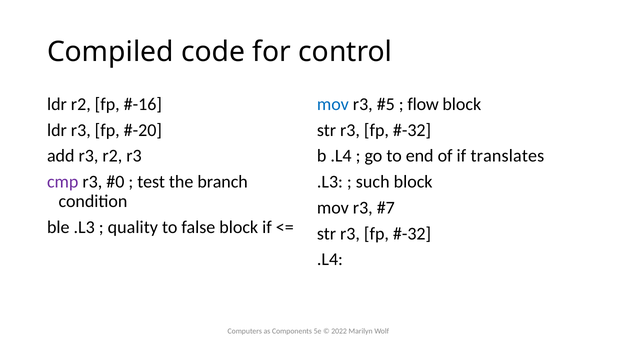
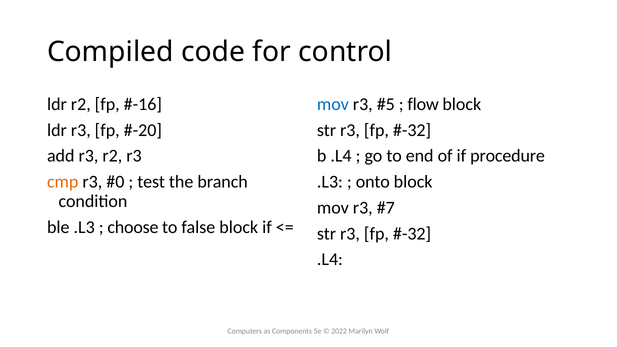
translates: translates -> procedure
cmp colour: purple -> orange
such: such -> onto
quality: quality -> choose
